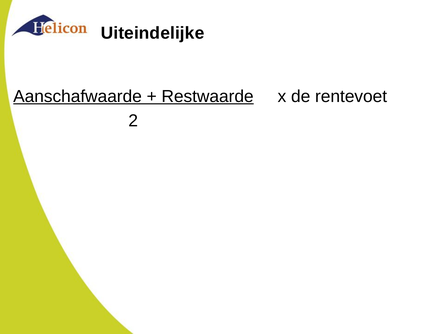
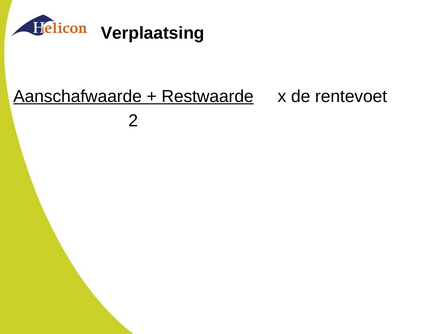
Uiteindelijke: Uiteindelijke -> Verplaatsing
